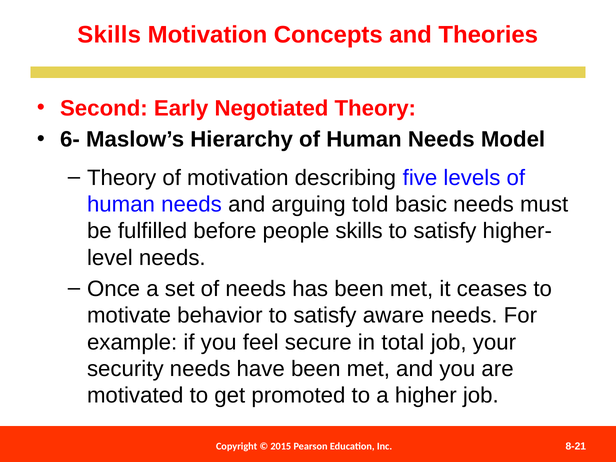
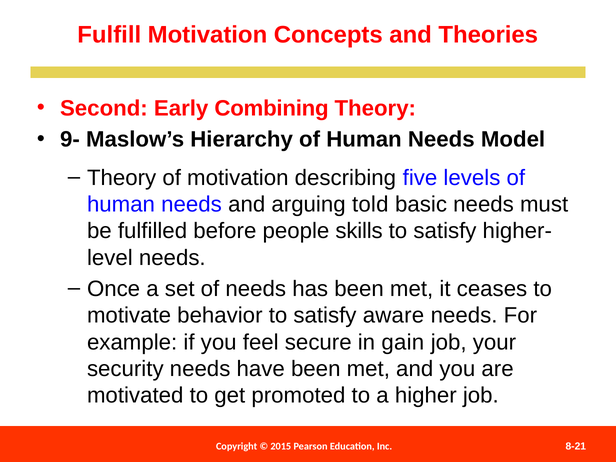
Skills at (109, 35): Skills -> Fulfill
Negotiated: Negotiated -> Combining
6-: 6- -> 9-
total: total -> gain
